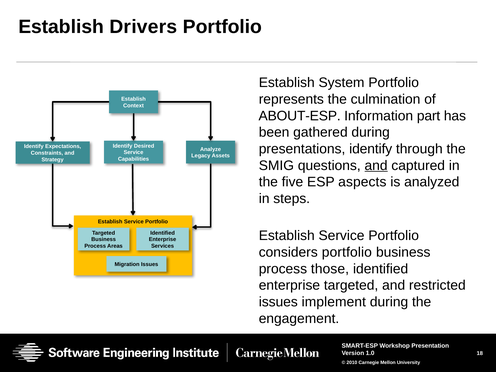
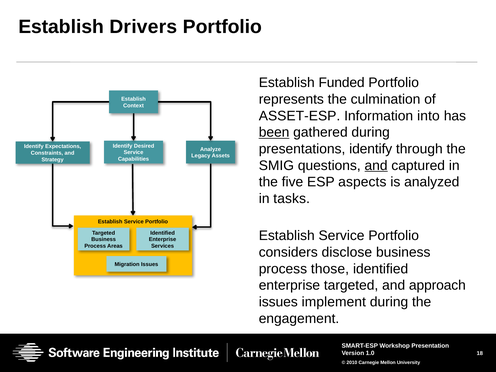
System: System -> Funded
ABOUT-ESP: ABOUT-ESP -> ASSET-ESP
part: part -> into
been underline: none -> present
steps: steps -> tasks
considers portfolio: portfolio -> disclose
restricted: restricted -> approach
